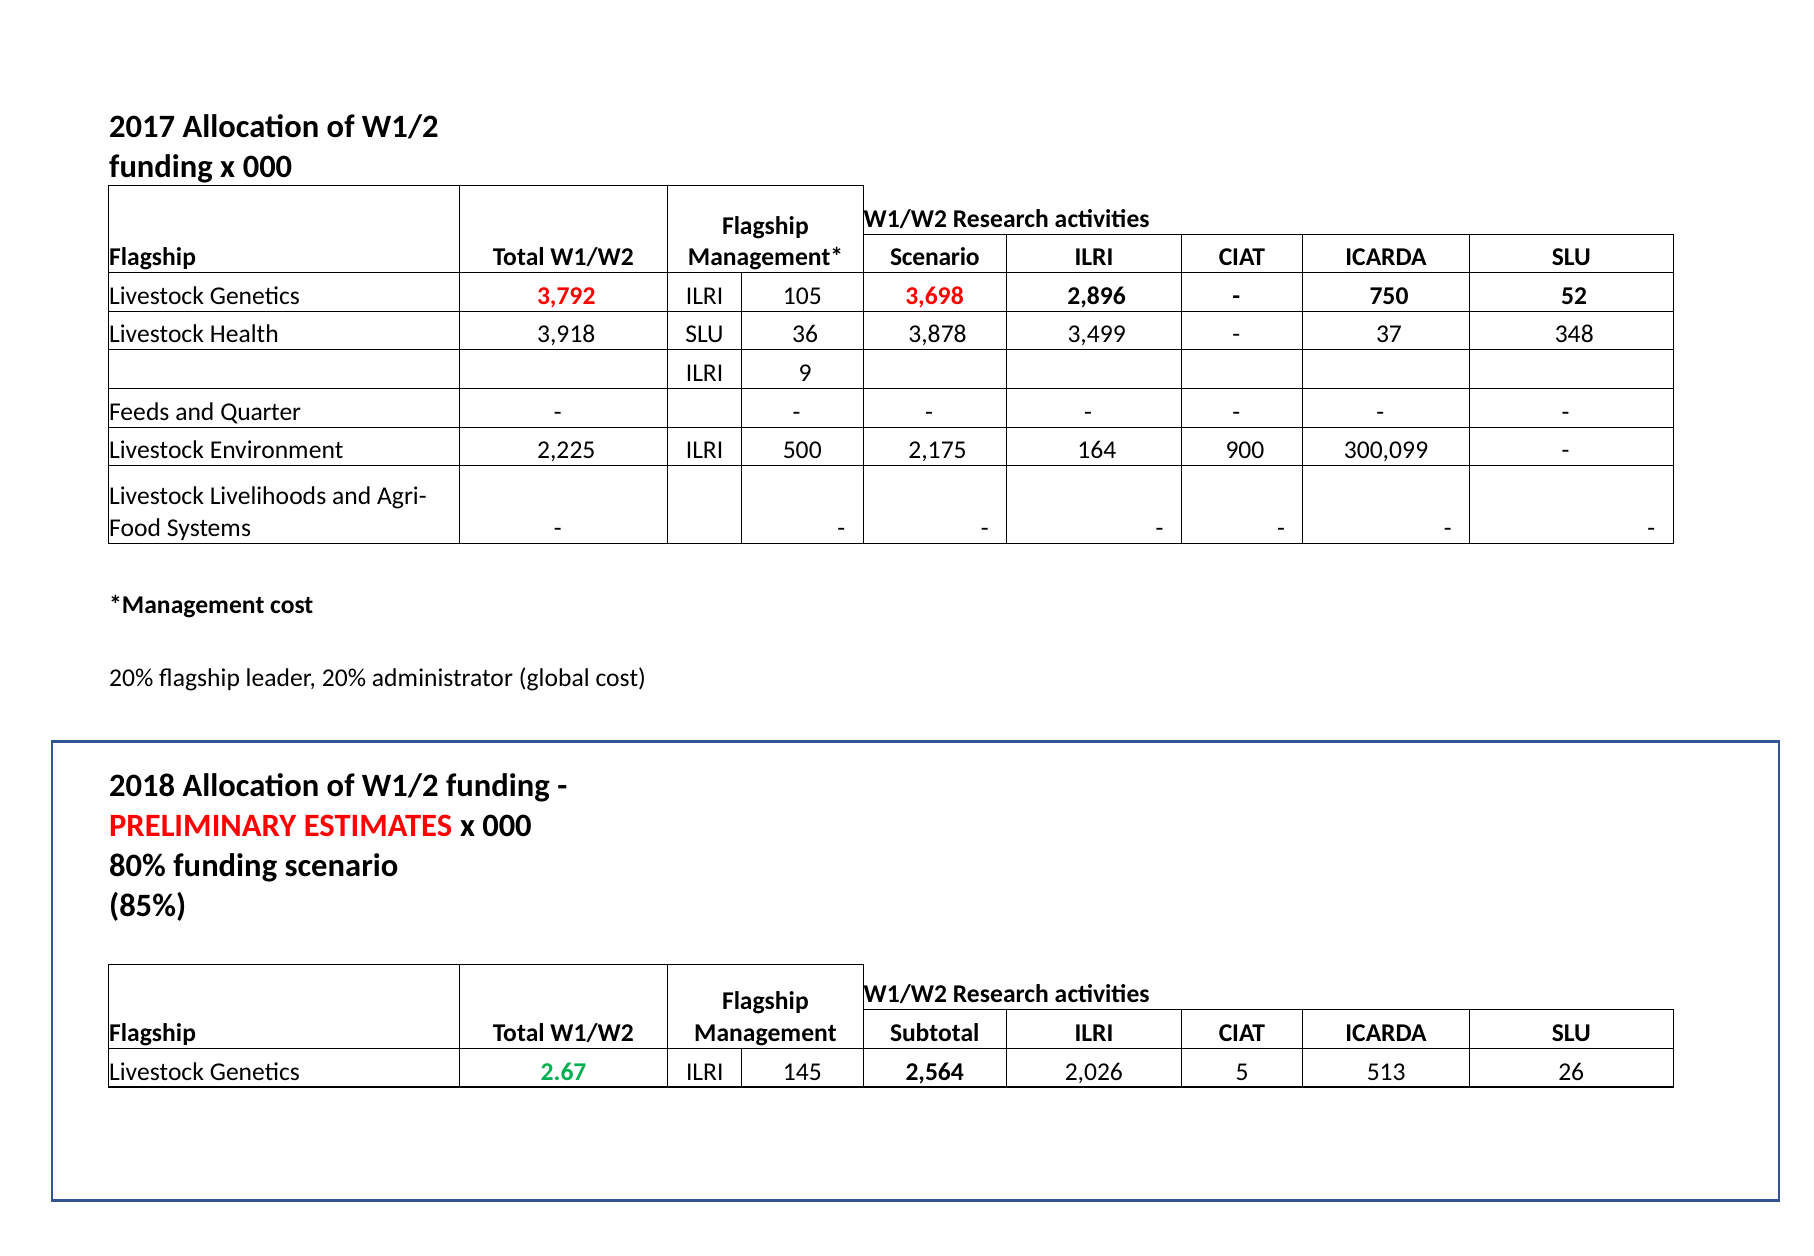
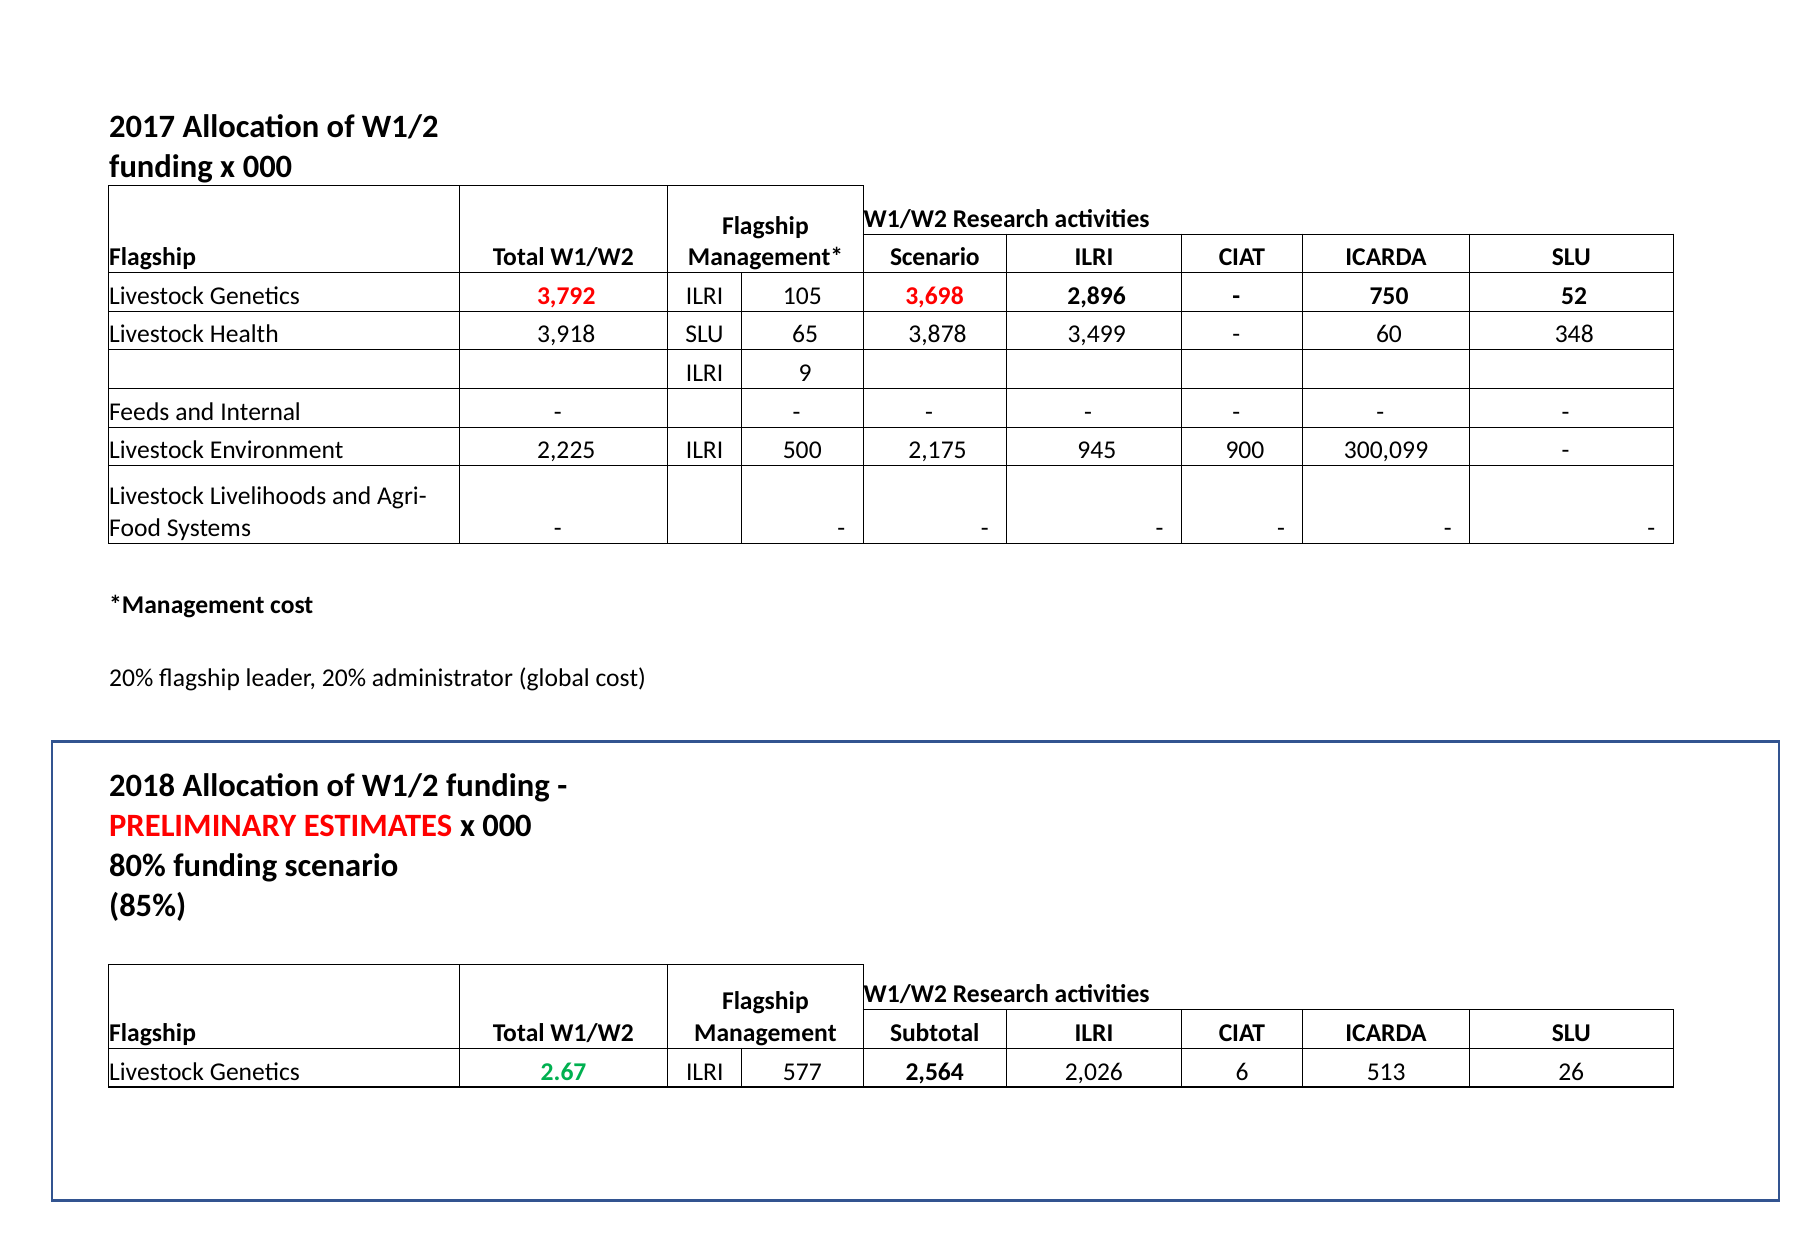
36: 36 -> 65
37: 37 -> 60
Quarter: Quarter -> Internal
164: 164 -> 945
145: 145 -> 577
5: 5 -> 6
